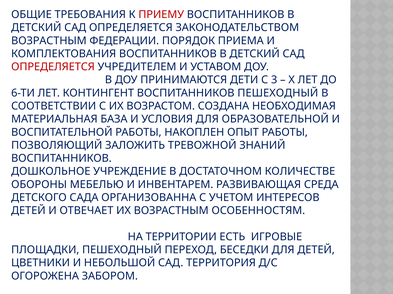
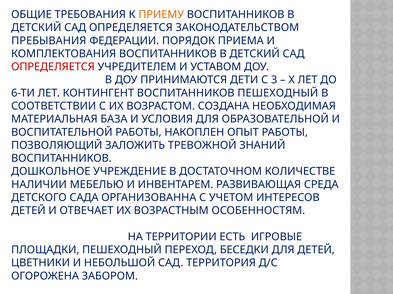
ПРИЕМУ colour: red -> orange
ВОЗРАСТНЫМ at (49, 41): ВОЗРАСТНЫМ -> ПРЕБЫВАНИЯ
ОБОРОНЫ: ОБОРОНЫ -> НАЛИЧИИ
